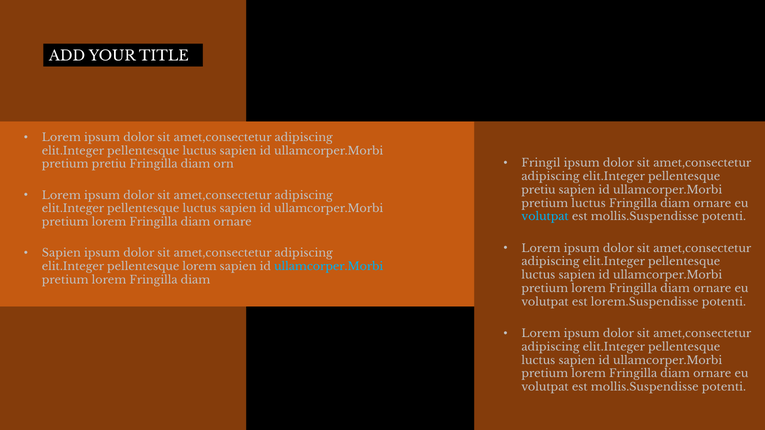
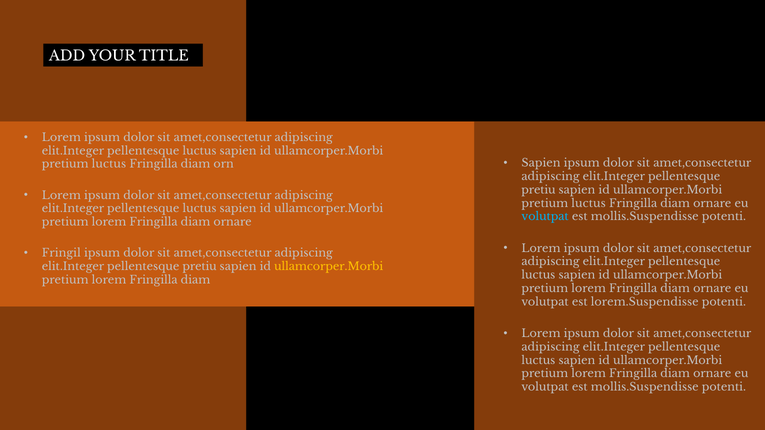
Fringil at (541, 163): Fringil -> Sapien
pretiu at (109, 164): pretiu -> luctus
Sapien at (61, 253): Sapien -> Fringil
lorem at (200, 267): lorem -> pretiu
ullamcorper.Morbi at (329, 267) colour: light blue -> yellow
